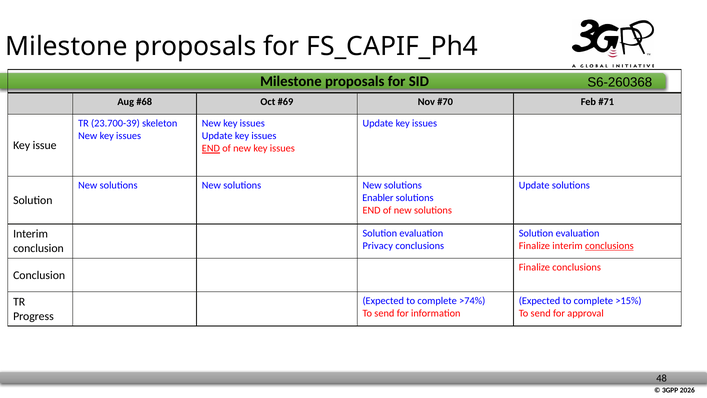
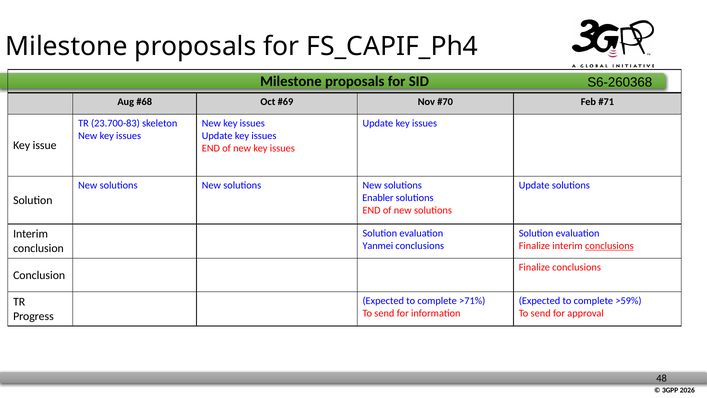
23.700-39: 23.700-39 -> 23.700-83
END at (211, 148) underline: present -> none
Privacy: Privacy -> Yanmei
>74%: >74% -> >71%
>15%: >15% -> >59%
